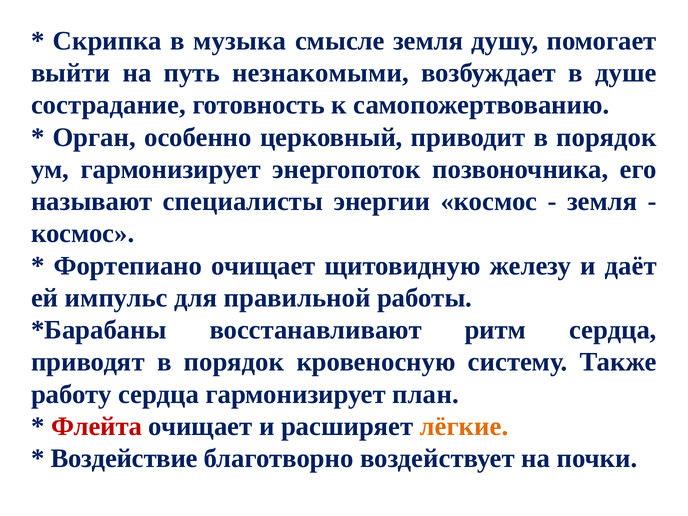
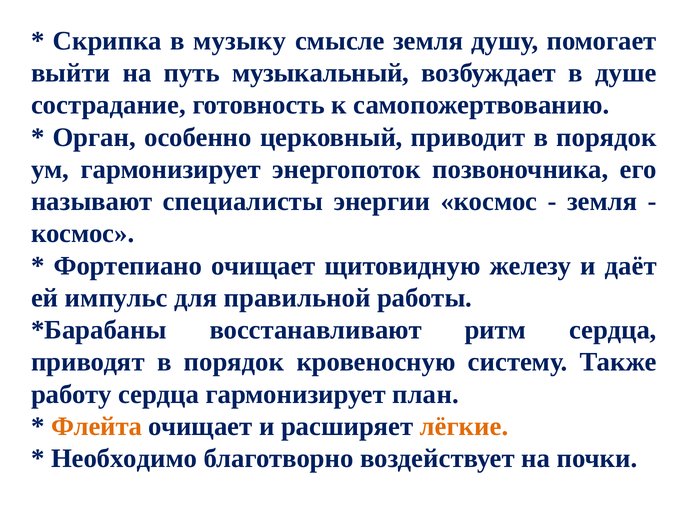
музыка: музыка -> музыку
незнакомыми: незнакомыми -> музыкальный
Флейта colour: red -> orange
Воздействие: Воздействие -> Необходимо
